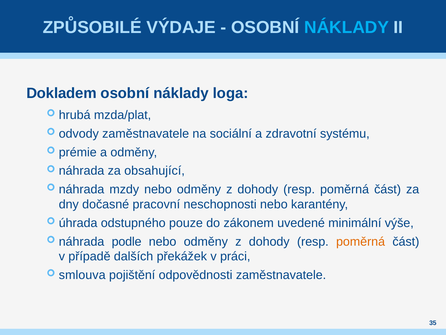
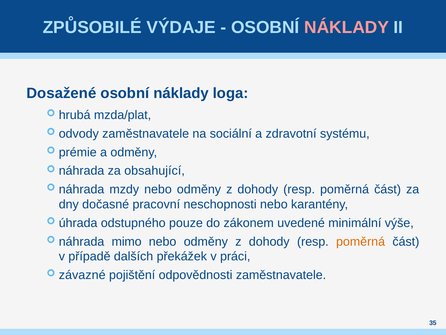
NÁKLADY at (347, 28) colour: light blue -> pink
Dokladem: Dokladem -> Dosažené
podle: podle -> mimo
smlouva: smlouva -> závazné
